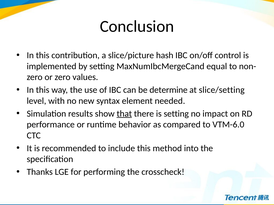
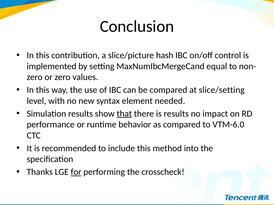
be determine: determine -> compared
is setting: setting -> results
for underline: none -> present
